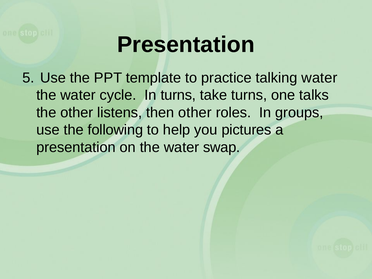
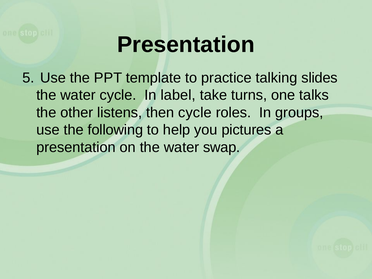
talking water: water -> slides
In turns: turns -> label
then other: other -> cycle
